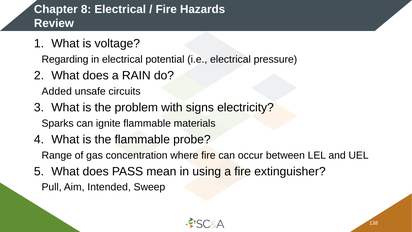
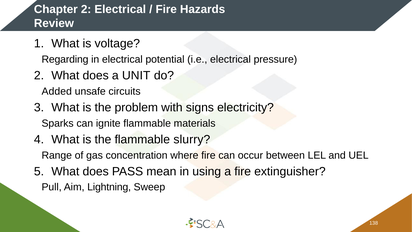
Chapter 8: 8 -> 2
RAIN: RAIN -> UNIT
probe: probe -> slurry
Intended: Intended -> Lightning
